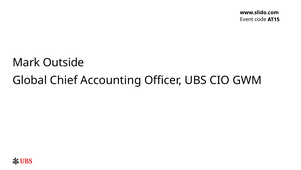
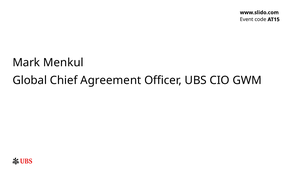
Outside: Outside -> Menkul
Accounting: Accounting -> Agreement
